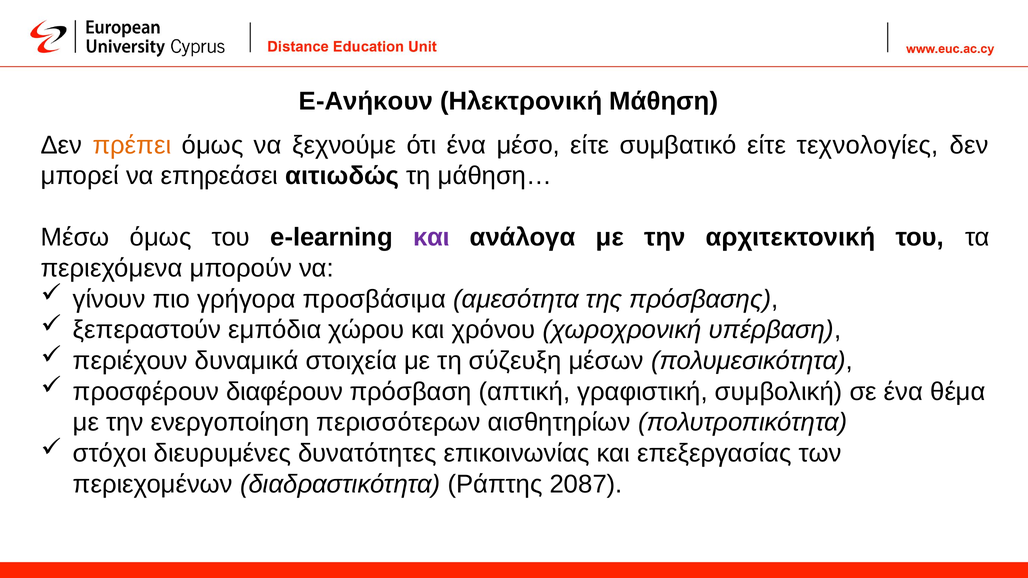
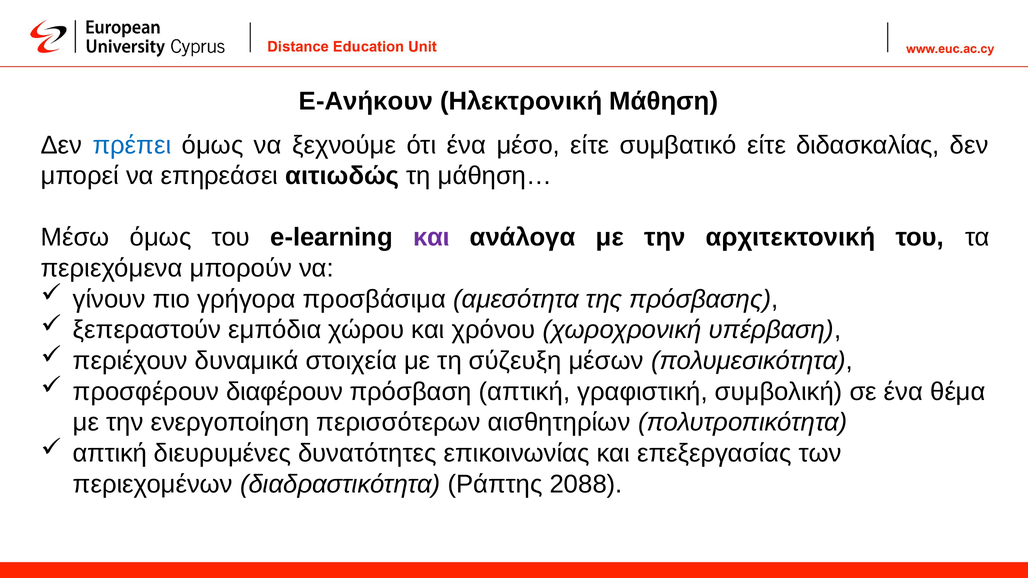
πρέπει colour: orange -> blue
τεχνολογίες: τεχνολογίες -> διδασκαλίας
στόχοι at (110, 454): στόχοι -> απτική
2087: 2087 -> 2088
